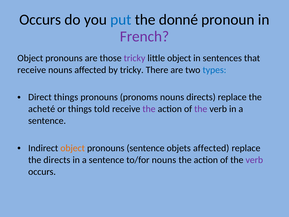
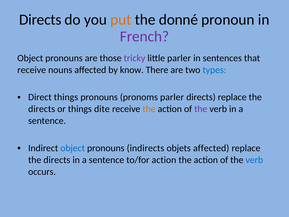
Occurs at (40, 20): Occurs -> Directs
put colour: blue -> orange
little object: object -> parler
by tricky: tricky -> know
pronoms nouns: nouns -> parler
acheté at (42, 109): acheté -> directs
told: told -> dite
the at (149, 109) colour: purple -> orange
object at (73, 148) colour: orange -> blue
pronouns sentence: sentence -> indirects
to/for nouns: nouns -> action
verb at (254, 160) colour: purple -> blue
